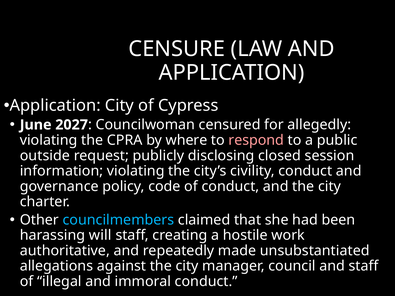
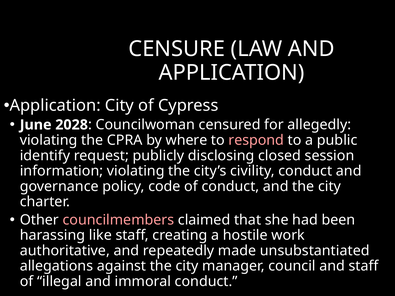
2027: 2027 -> 2028
outside: outside -> identify
councilmembers colour: light blue -> pink
will: will -> like
